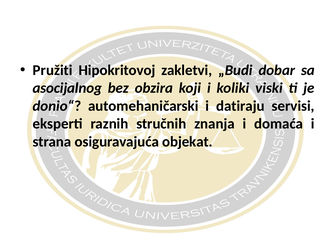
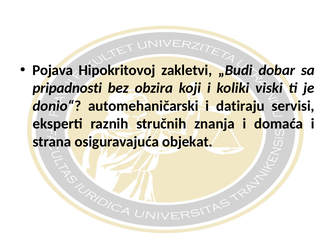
Pružiti: Pružiti -> Pojava
asocijalnog: asocijalnog -> pripadnosti
